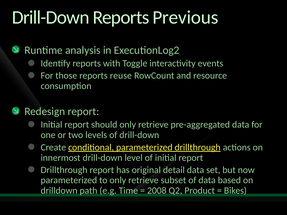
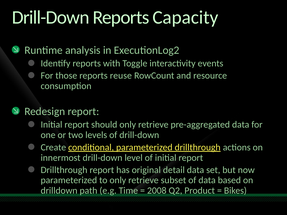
Previous: Previous -> Capacity
